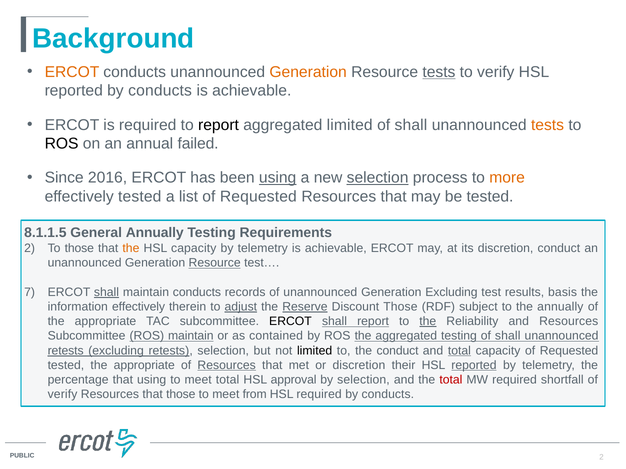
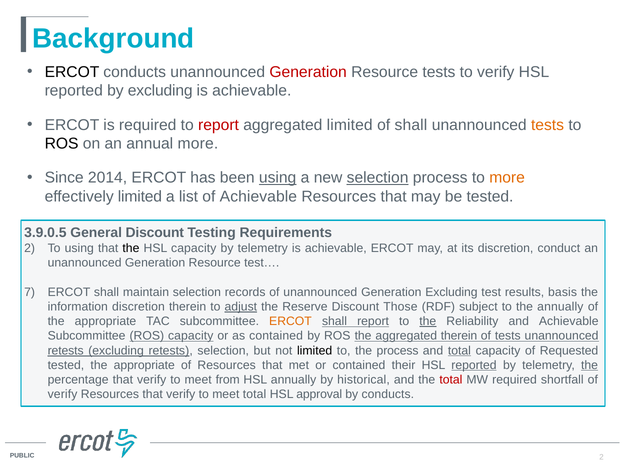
ERCOT at (72, 72) colour: orange -> black
Generation at (308, 72) colour: orange -> red
tests at (439, 72) underline: present -> none
reported by conducts: conducts -> excluding
report at (218, 125) colour: black -> red
annual failed: failed -> more
2016: 2016 -> 2014
effectively tested: tested -> limited
list of Requested: Requested -> Achievable
8.1.1.5: 8.1.1.5 -> 3.9.0.5
General Annually: Annually -> Discount
To those: those -> using
the at (131, 249) colour: orange -> black
Resource at (215, 263) underline: present -> none
shall at (106, 292) underline: present -> none
maintain conducts: conducts -> selection
information effectively: effectively -> discretion
Reserve underline: present -> none
ERCOT at (290, 322) colour: black -> orange
and Resources: Resources -> Achievable
ROS maintain: maintain -> capacity
aggregated testing: testing -> therein
shall at (508, 336): shall -> tests
the conduct: conduct -> process
Resources at (227, 366) underline: present -> none
or discretion: discretion -> contained
the at (590, 366) underline: none -> present
percentage that using: using -> verify
meet total: total -> from
HSL approval: approval -> annually
by selection: selection -> historical
Resources that those: those -> verify
meet from: from -> total
HSL required: required -> approval
